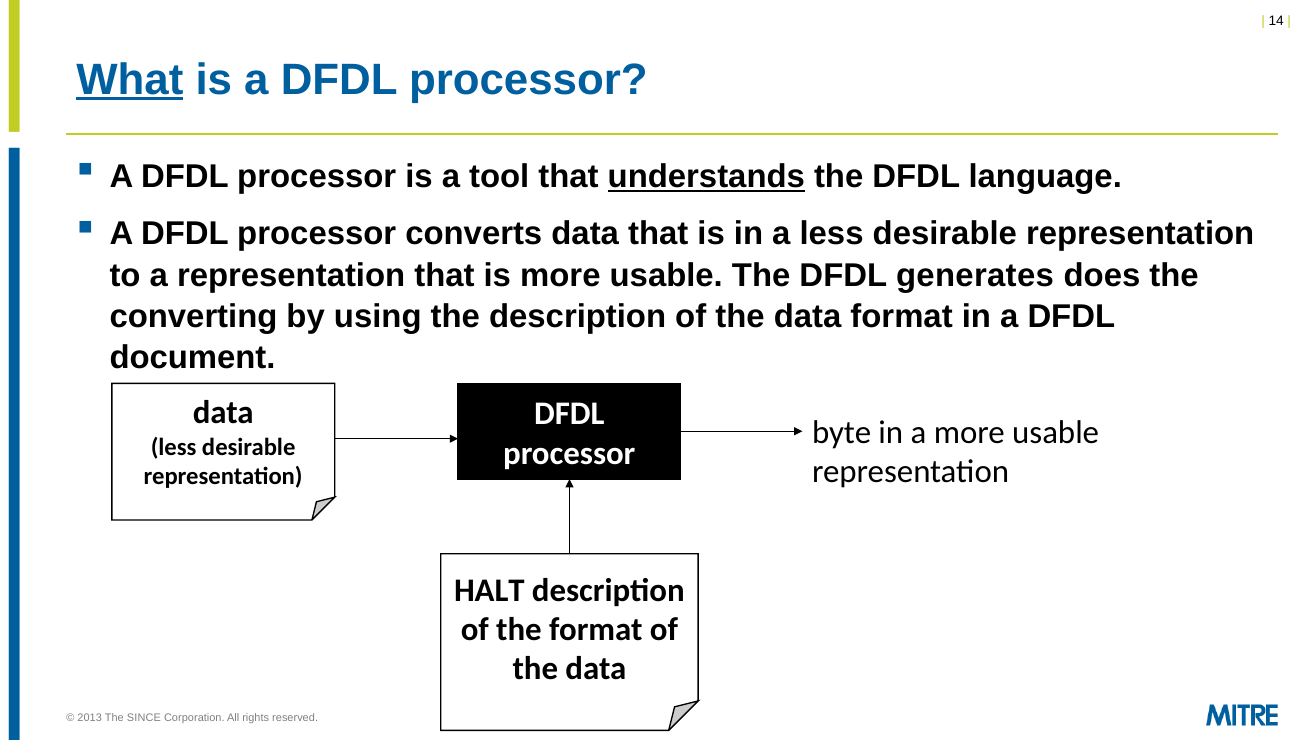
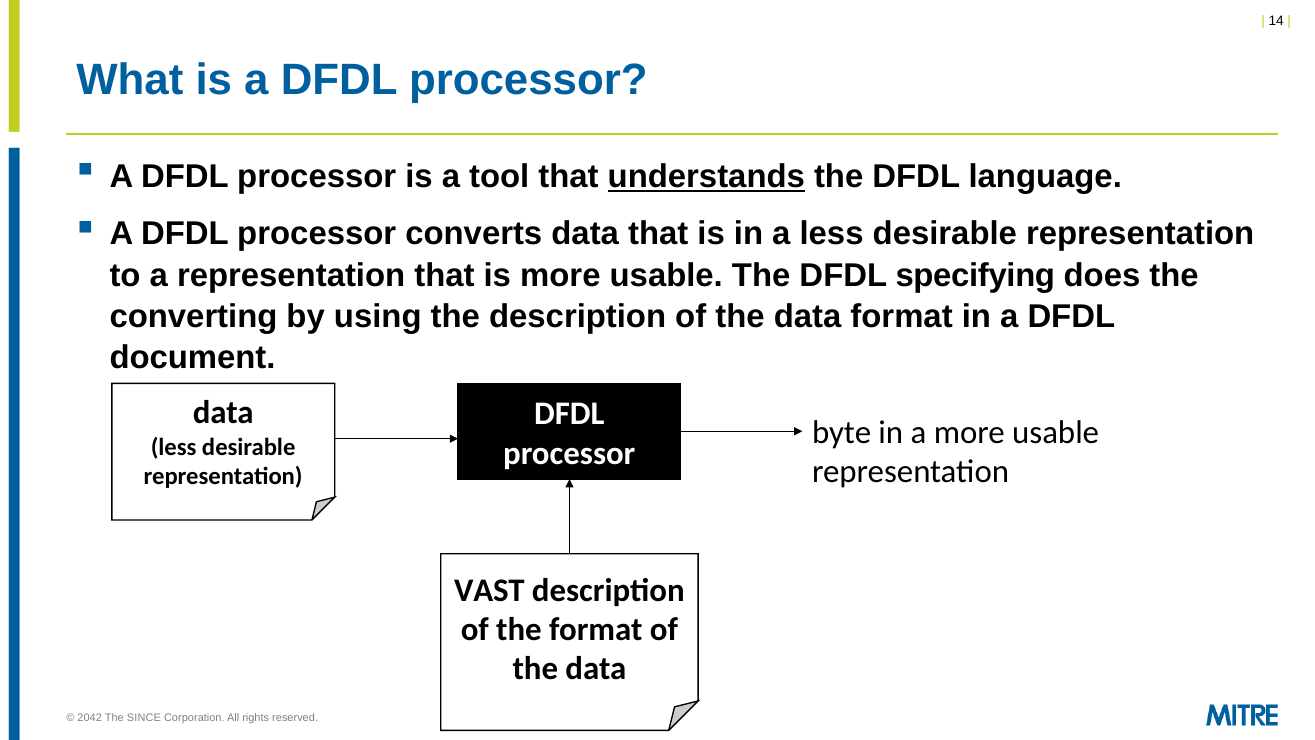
What underline: present -> none
generates: generates -> specifying
HALT: HALT -> VAST
2013: 2013 -> 2042
